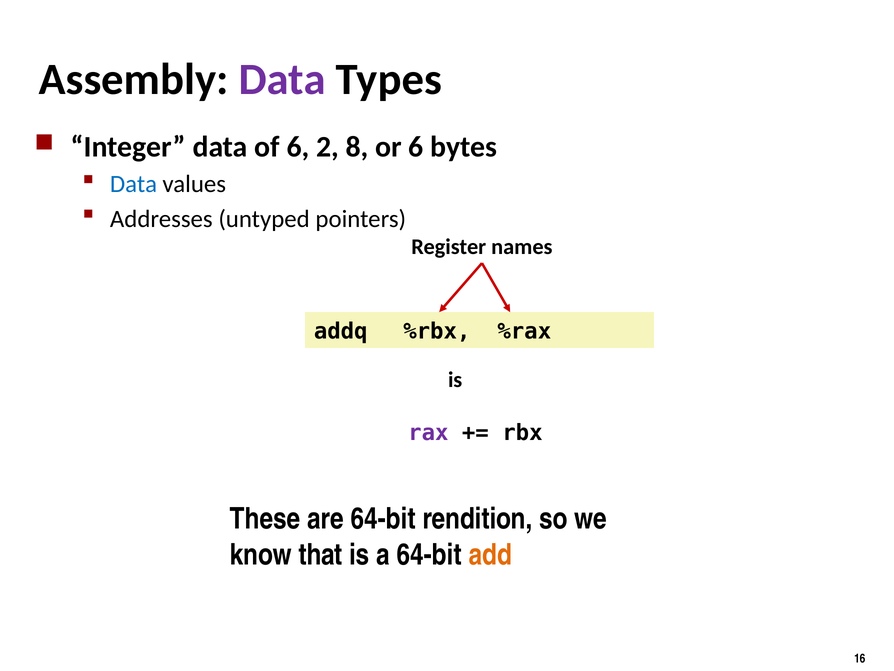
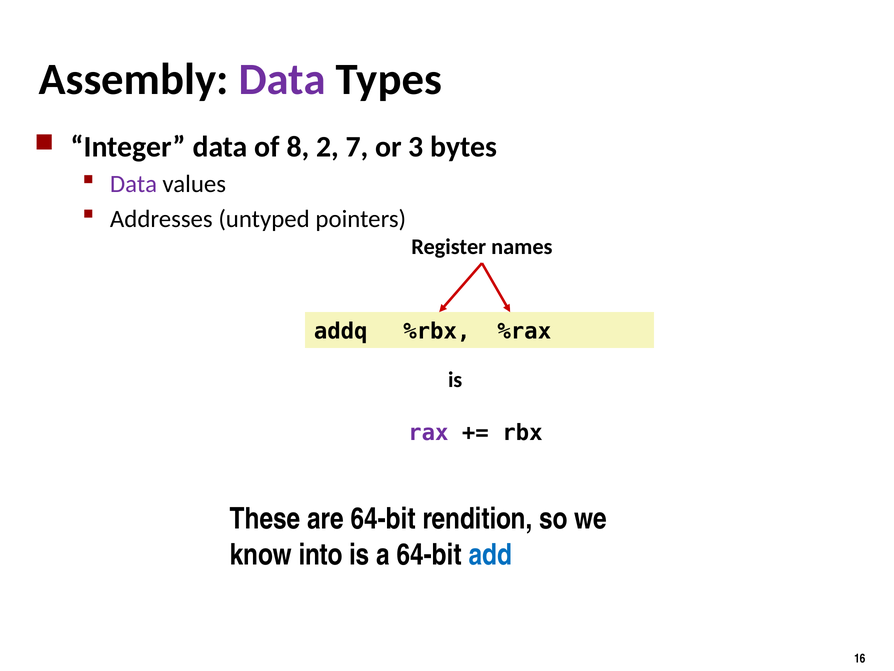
of 6: 6 -> 8
8: 8 -> 7
or 6: 6 -> 3
Data at (134, 184) colour: blue -> purple
that: that -> into
add at (490, 554) colour: orange -> blue
